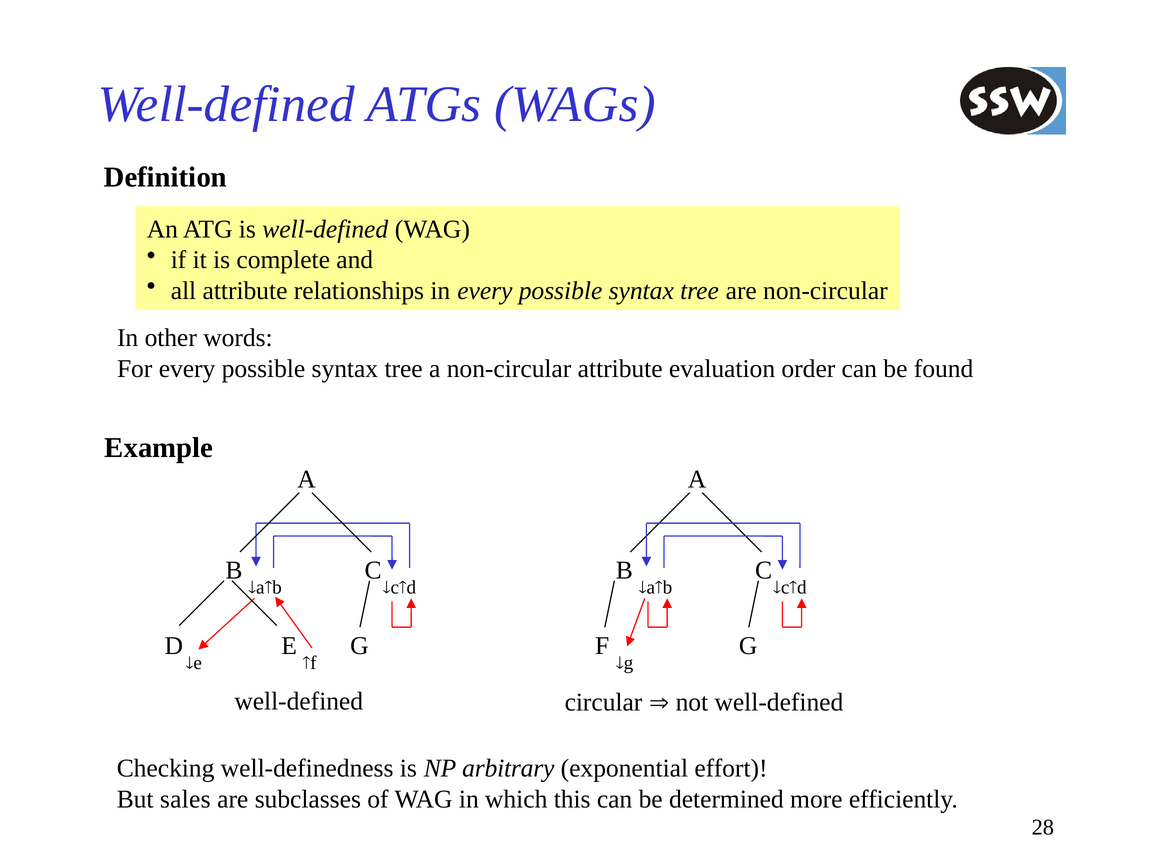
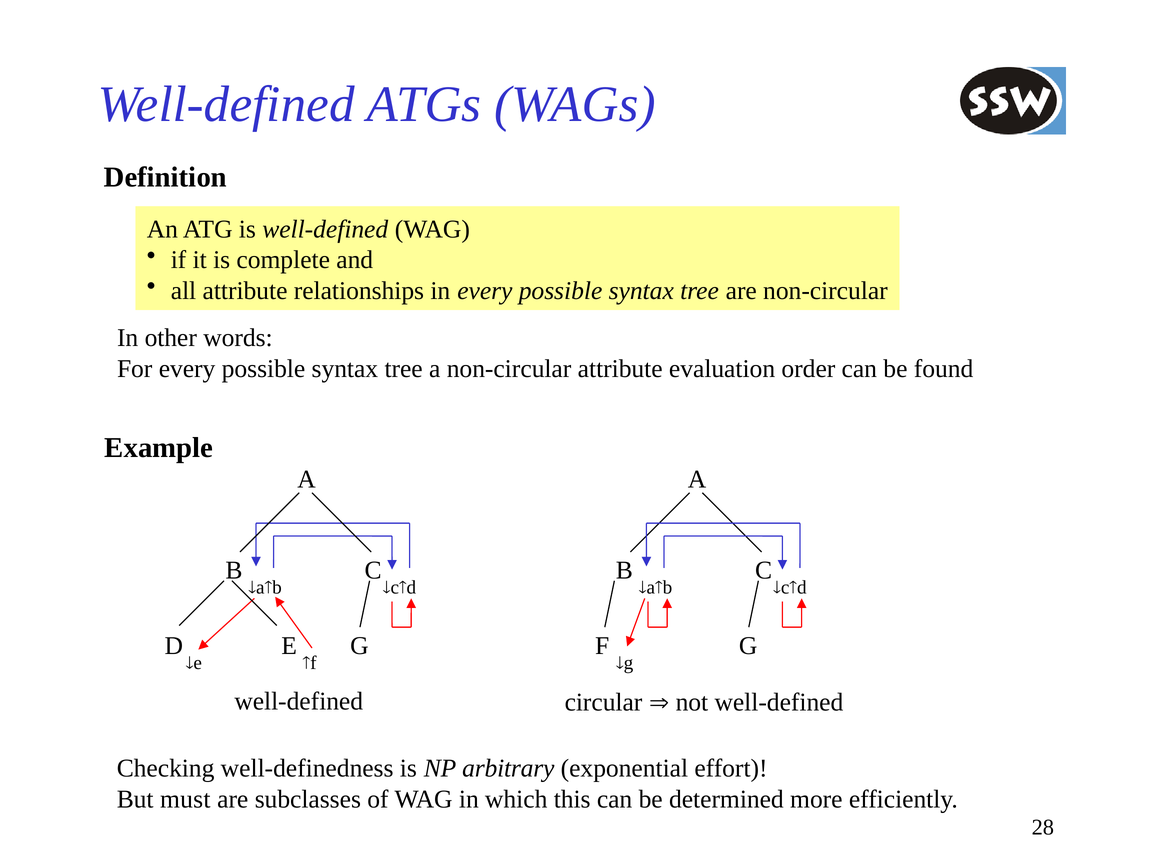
sales: sales -> must
